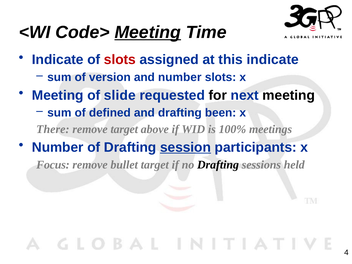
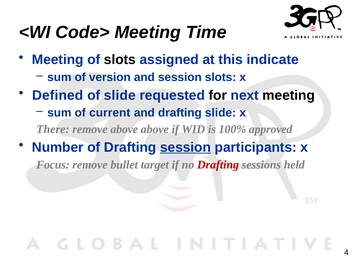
Meeting at (148, 32) underline: present -> none
Indicate at (58, 60): Indicate -> Meeting
slots at (120, 60) colour: red -> black
and number: number -> session
Meeting at (58, 95): Meeting -> Defined
defined: defined -> current
drafting been: been -> slide
remove target: target -> above
meetings: meetings -> approved
Drafting at (218, 165) colour: black -> red
